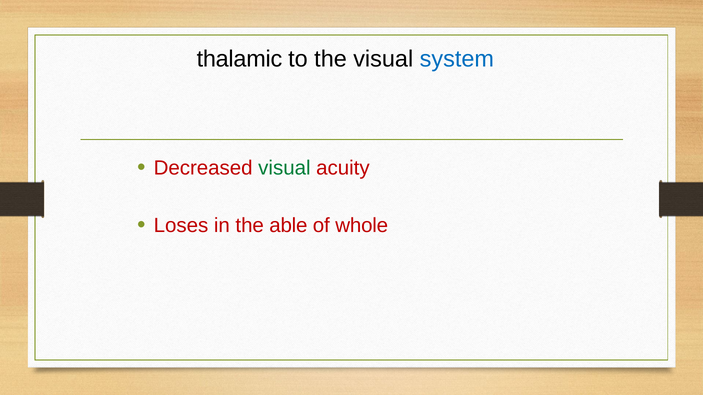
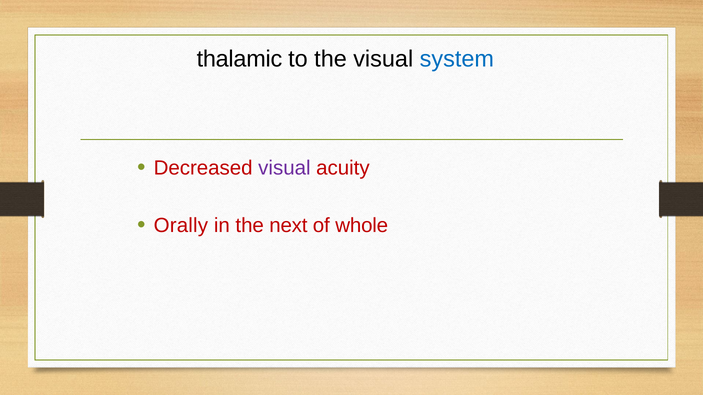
visual at (284, 168) colour: green -> purple
Loses: Loses -> Orally
able: able -> next
